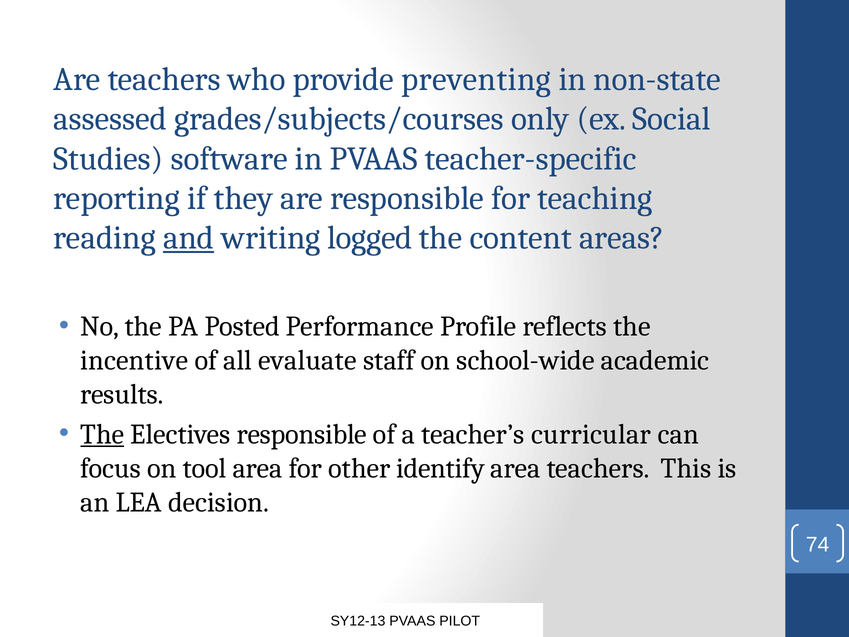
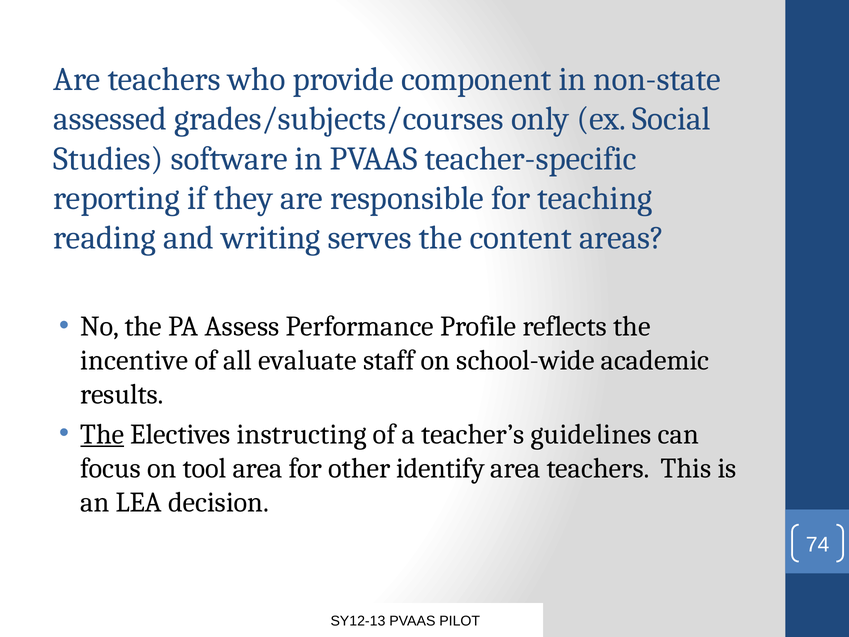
preventing: preventing -> component
and underline: present -> none
logged: logged -> serves
Posted: Posted -> Assess
Electives responsible: responsible -> instructing
curricular: curricular -> guidelines
